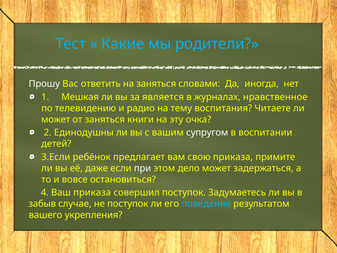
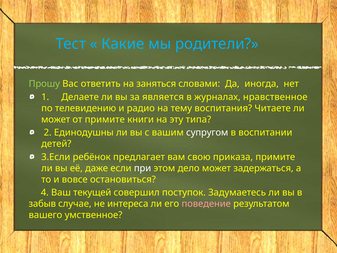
Прошу colour: white -> light green
Мешкая: Мешкая -> Делаете
от заняться: заняться -> примите
очка: очка -> типа
Ваш приказа: приказа -> текущей
не поступок: поступок -> интереса
поведение colour: light blue -> pink
укрепления: укрепления -> умственное
